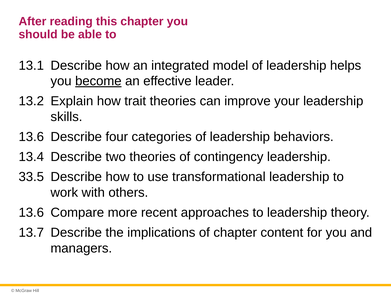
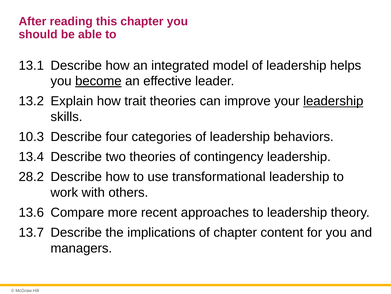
leadership at (333, 101) underline: none -> present
13.6 at (31, 137): 13.6 -> 10.3
33.5: 33.5 -> 28.2
